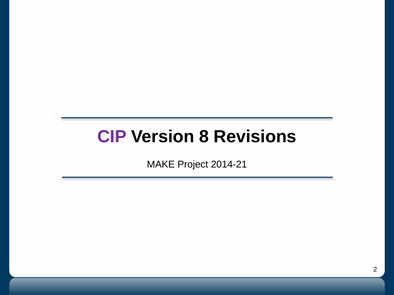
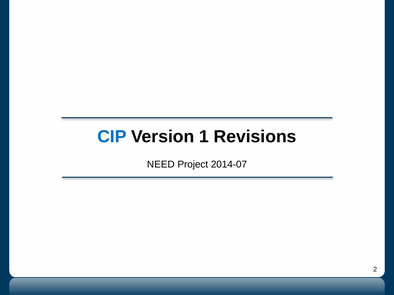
CIP colour: purple -> blue
8: 8 -> 1
MAKE: MAKE -> NEED
2014-21: 2014-21 -> 2014-07
